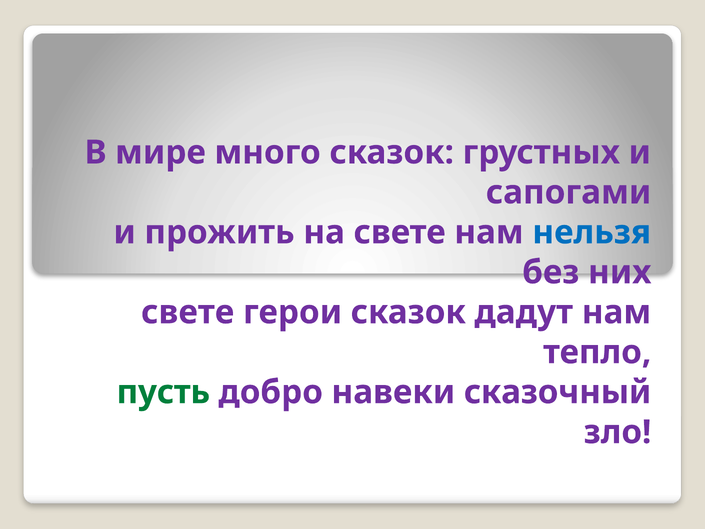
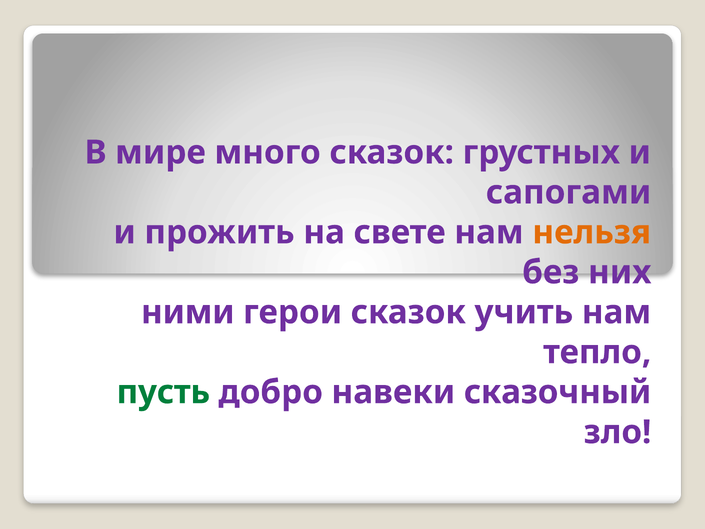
нельзя colour: blue -> orange
свете at (188, 312): свете -> ними
дадут: дадут -> учить
